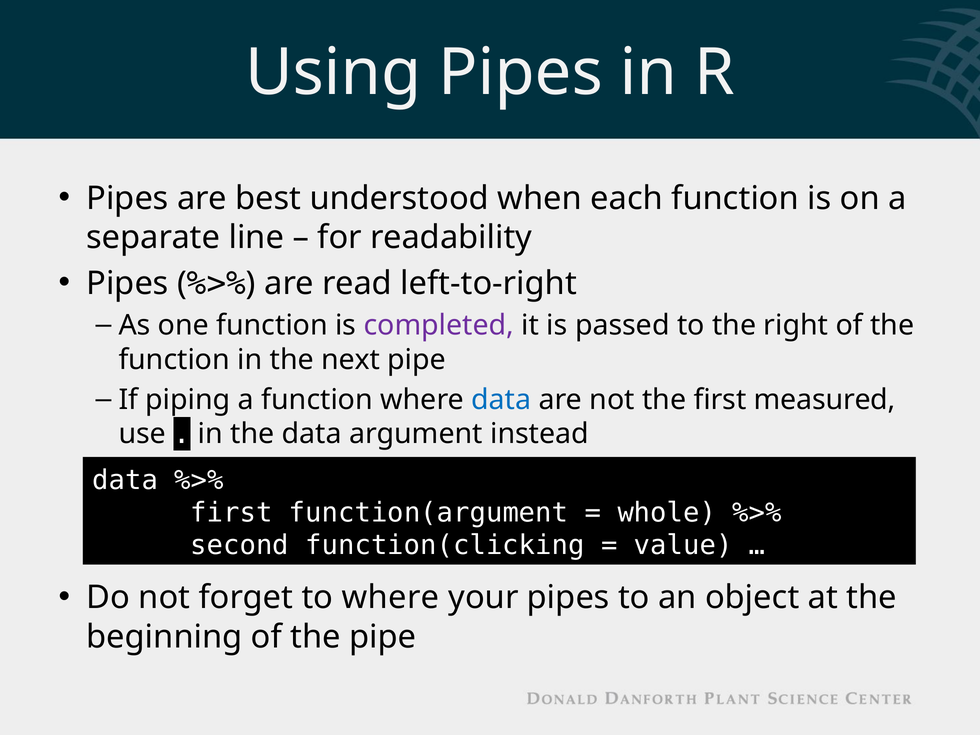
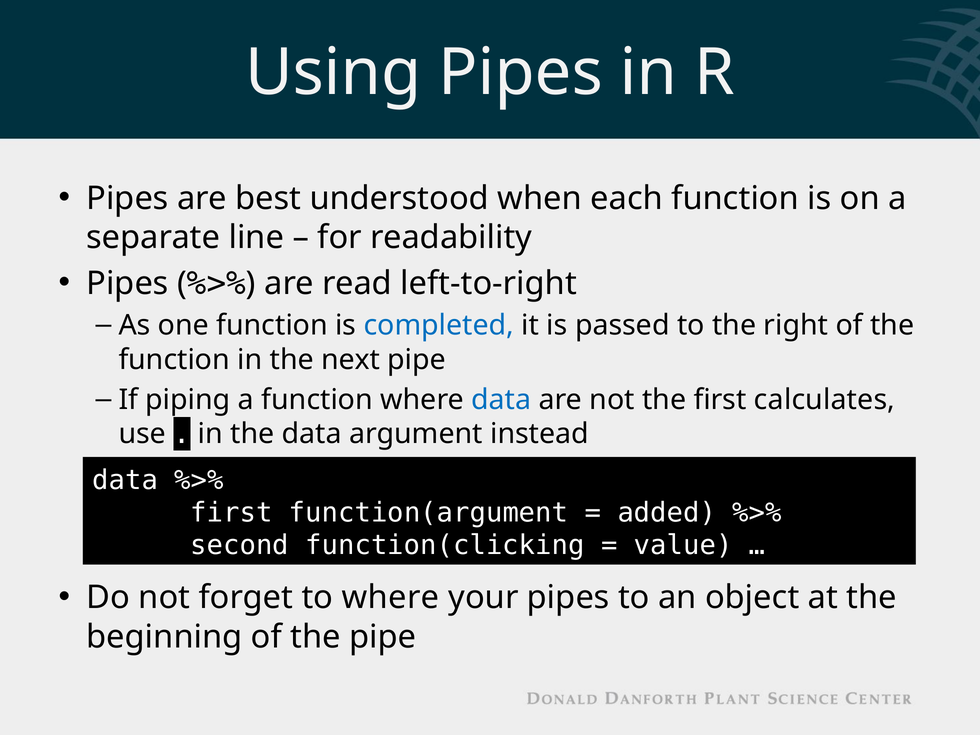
completed colour: purple -> blue
measured: measured -> calculates
whole: whole -> added
